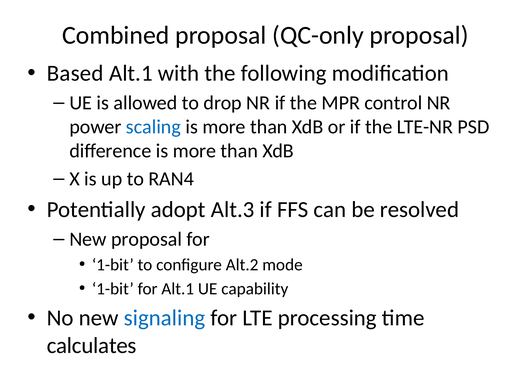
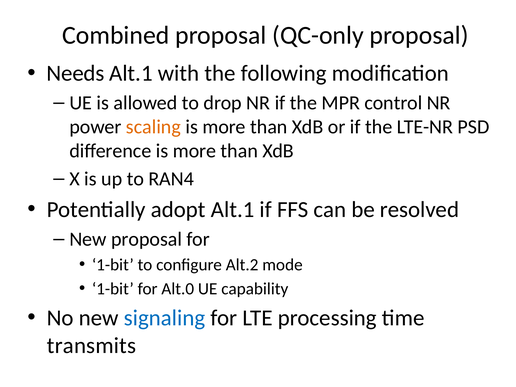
Based: Based -> Needs
scaling colour: blue -> orange
adopt Alt.3: Alt.3 -> Alt.1
for Alt.1: Alt.1 -> Alt.0
calculates: calculates -> transmits
